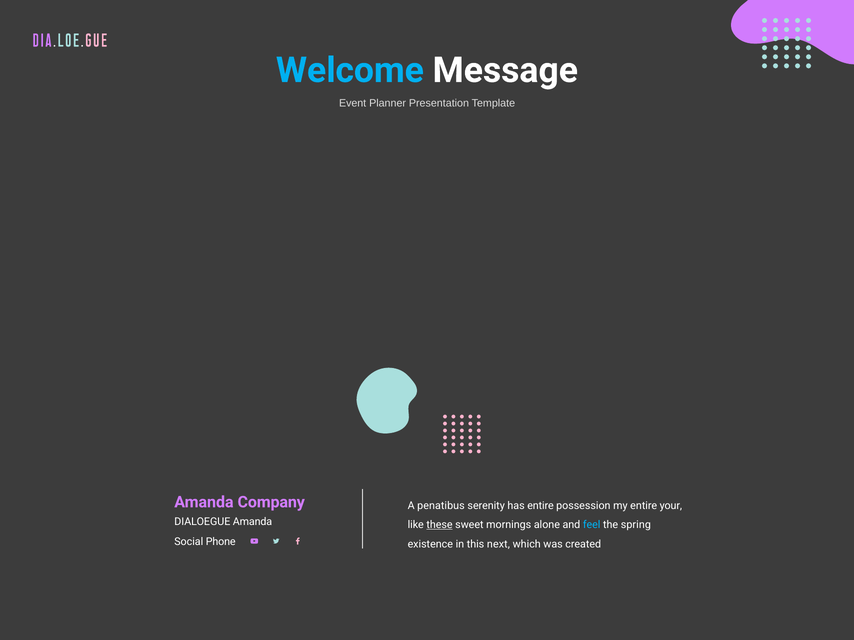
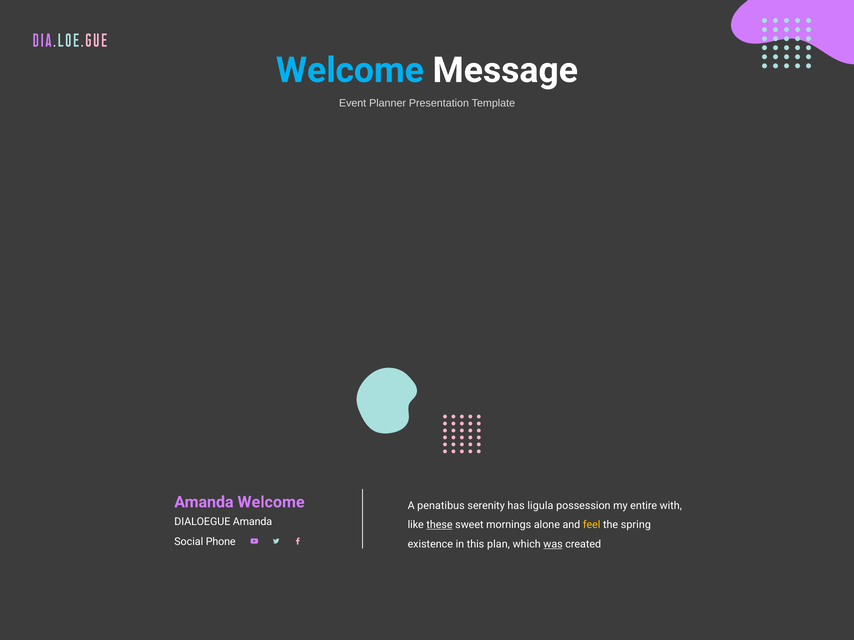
Amanda Company: Company -> Welcome
has entire: entire -> ligula
your: your -> with
feel colour: light blue -> yellow
next: next -> plan
was underline: none -> present
